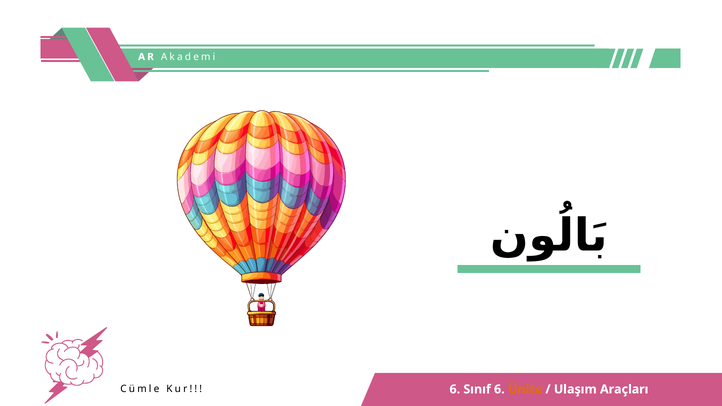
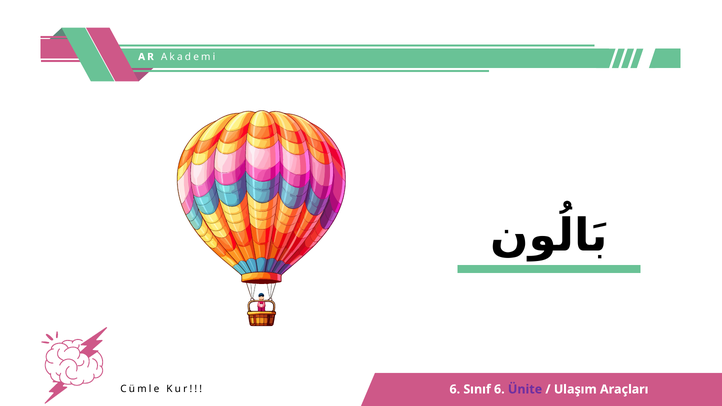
Ünite colour: orange -> purple
